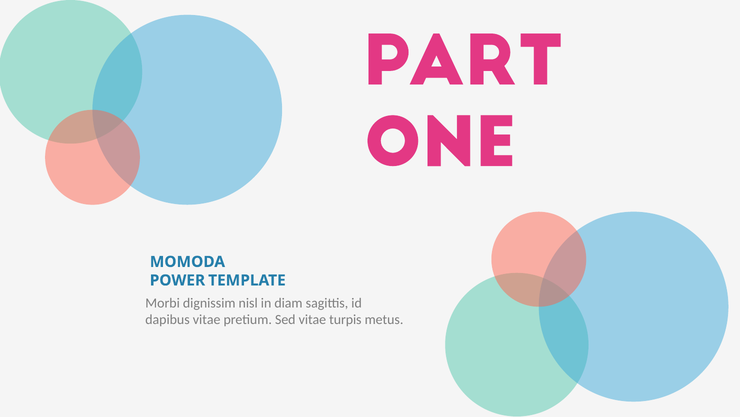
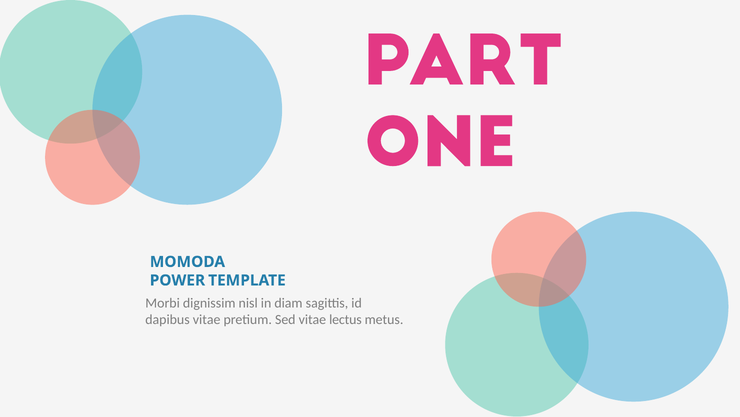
turpis: turpis -> lectus
